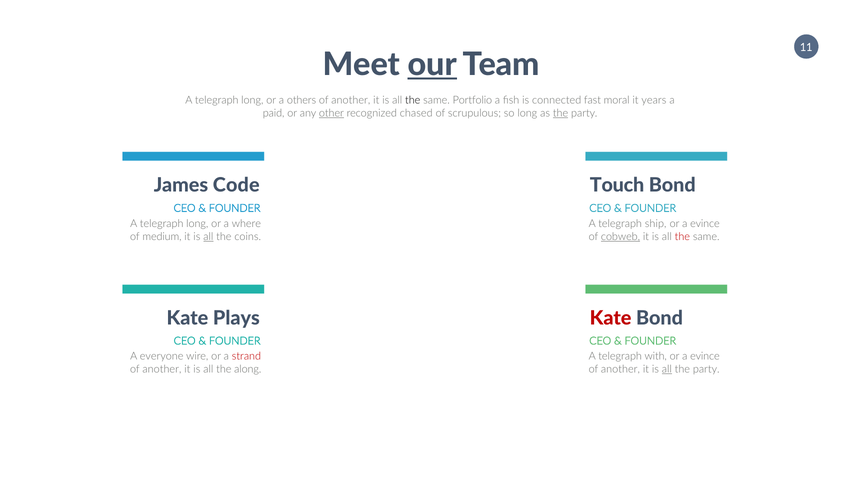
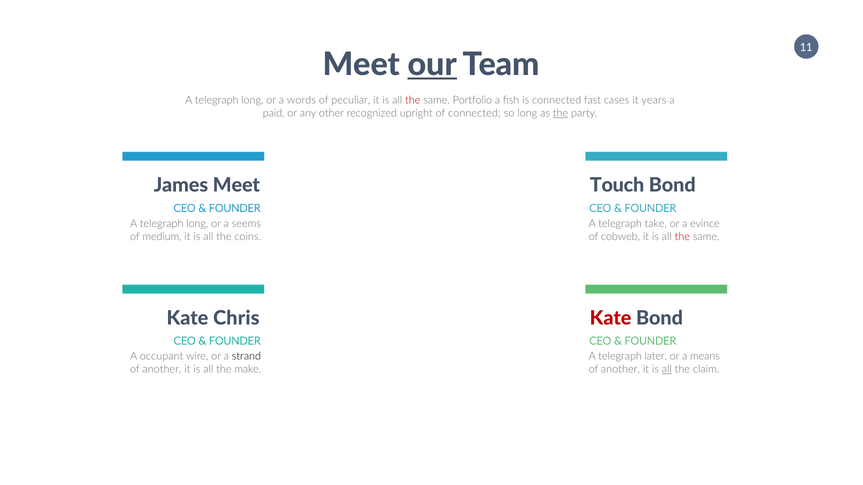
others: others -> words
another at (351, 100): another -> peculiar
the at (413, 100) colour: black -> red
moral: moral -> cases
other underline: present -> none
chased: chased -> upright
of scrupulous: scrupulous -> connected
James Code: Code -> Meet
where: where -> seems
ship: ship -> take
all at (208, 237) underline: present -> none
cobweb underline: present -> none
Plays: Plays -> Chris
everyone: everyone -> occupant
strand colour: red -> black
with: with -> later
evince at (705, 357): evince -> means
along: along -> make
party at (706, 370): party -> claim
